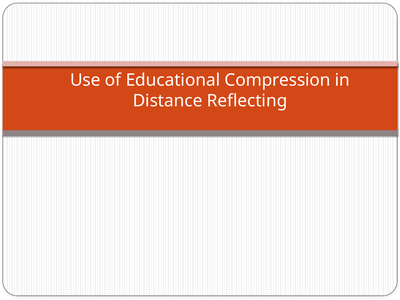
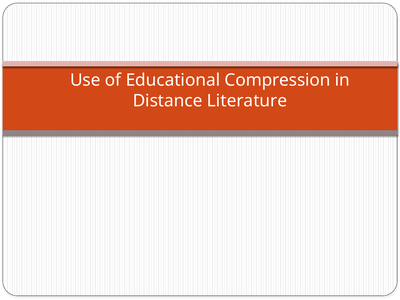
Reflecting: Reflecting -> Literature
